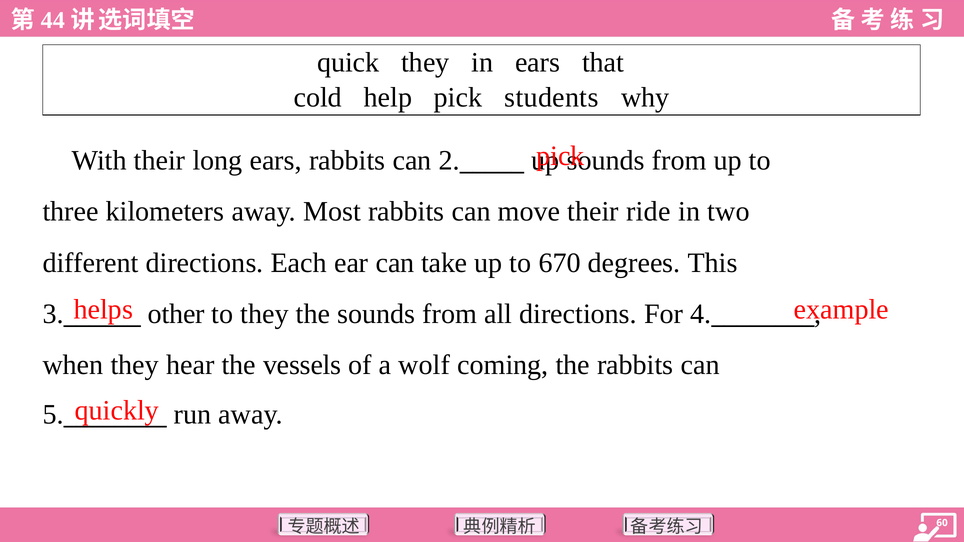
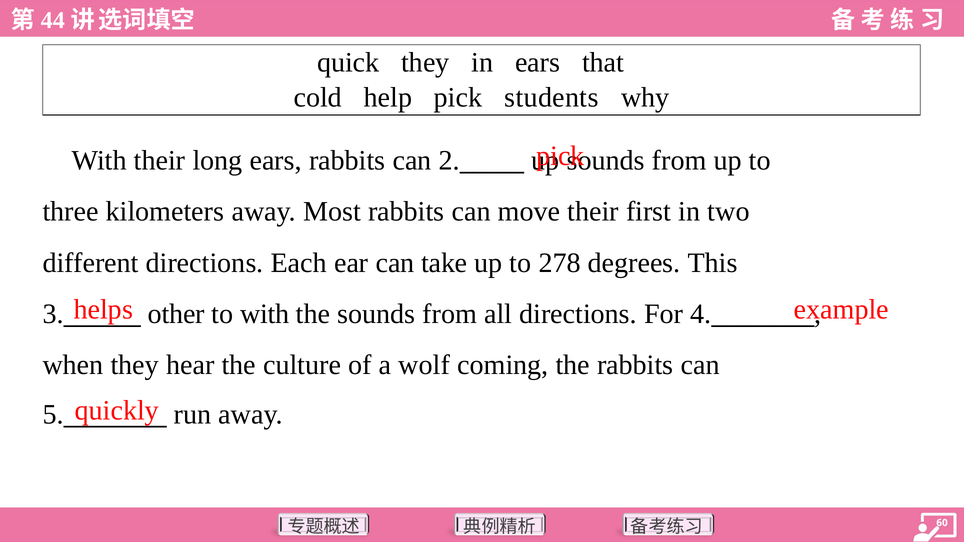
ride: ride -> first
670: 670 -> 278
to they: they -> with
vessels: vessels -> culture
